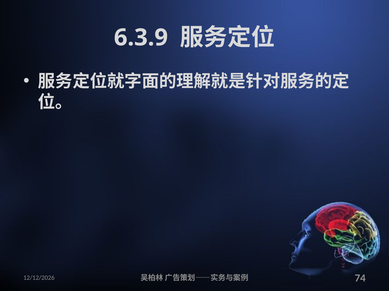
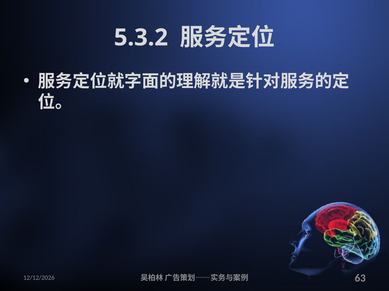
6.3.9: 6.3.9 -> 5.3.2
74: 74 -> 63
